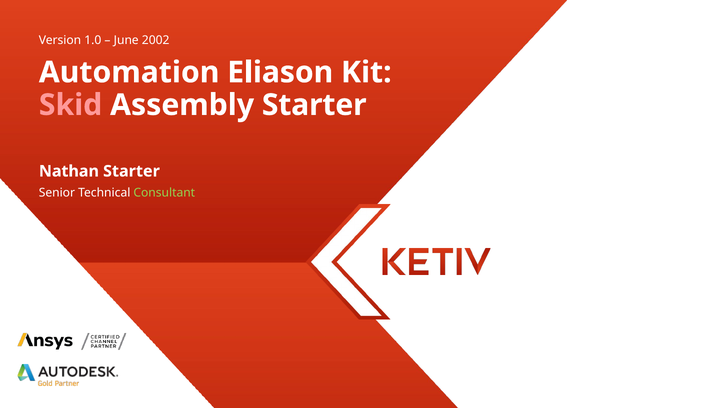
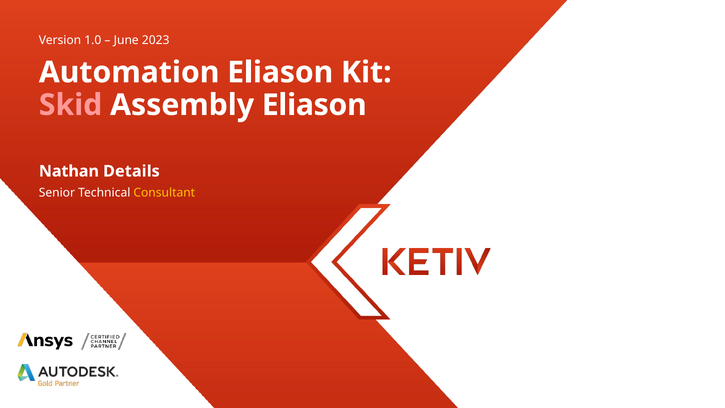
2002: 2002 -> 2023
Assembly Starter: Starter -> Eliason
Nathan Starter: Starter -> Details
Consultant colour: light green -> yellow
